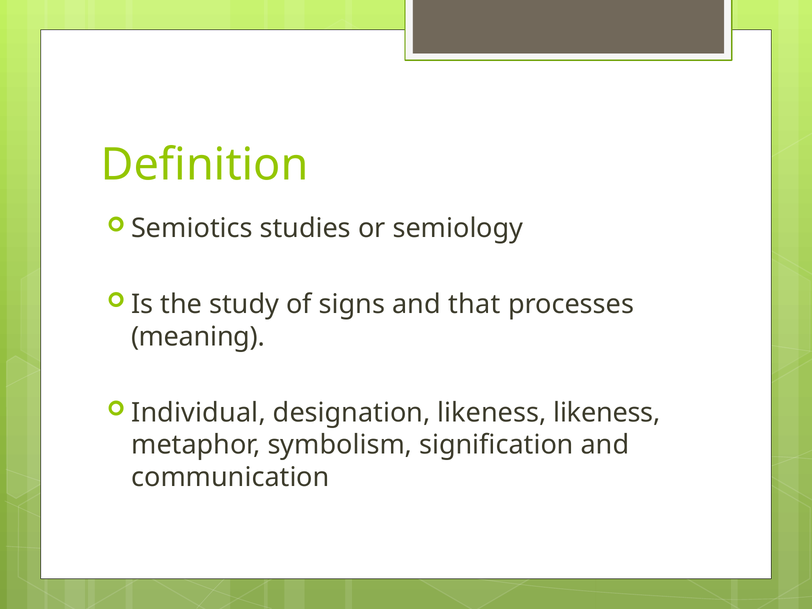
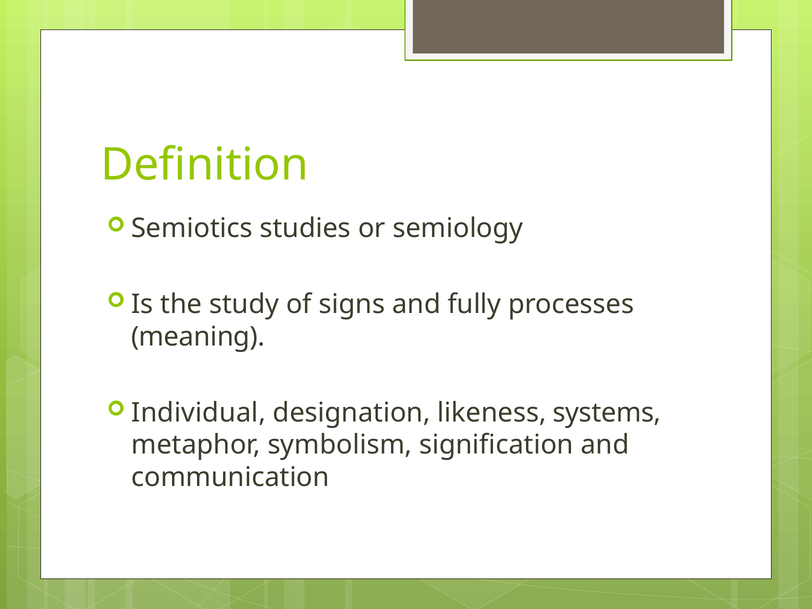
that: that -> fully
likeness likeness: likeness -> systems
